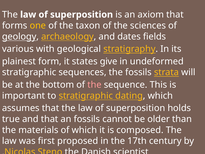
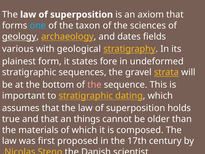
one colour: yellow -> light blue
give: give -> fore
the fossils: fossils -> gravel
an fossils: fossils -> things
